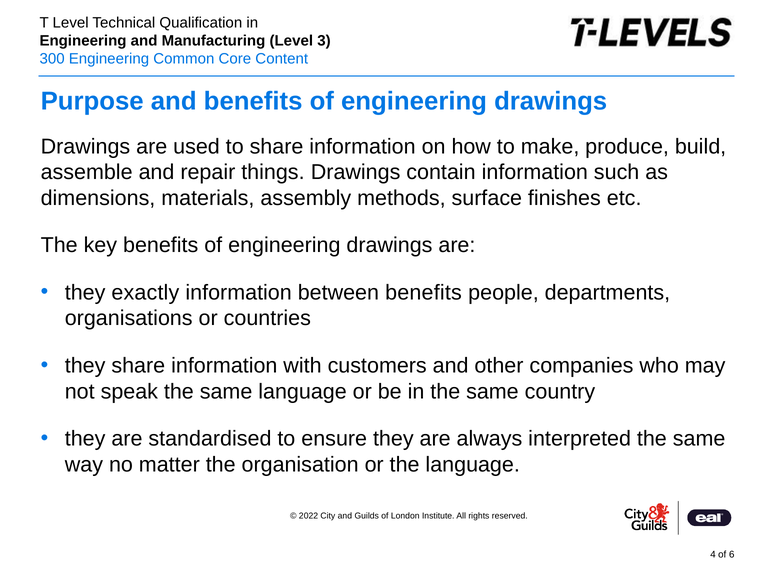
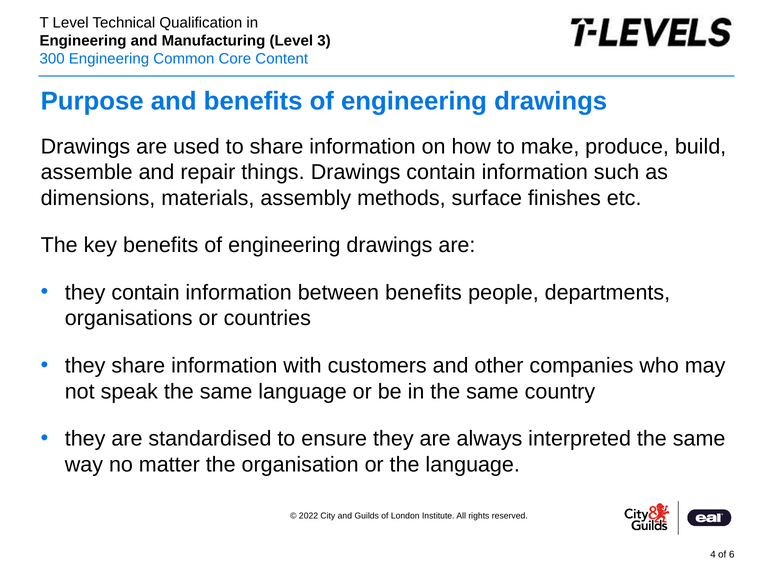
they exactly: exactly -> contain
